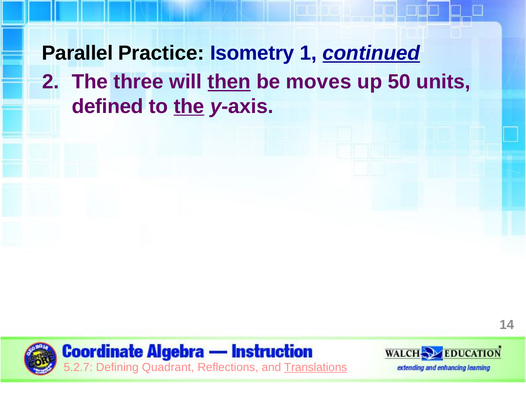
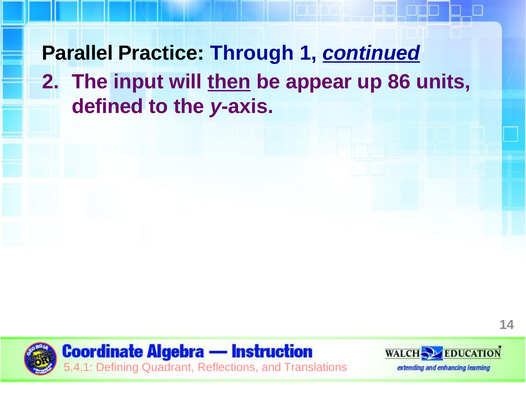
Isometry: Isometry -> Through
three: three -> input
moves: moves -> appear
50: 50 -> 86
the at (189, 106) underline: present -> none
5.2.7: 5.2.7 -> 5.4.1
Translations underline: present -> none
